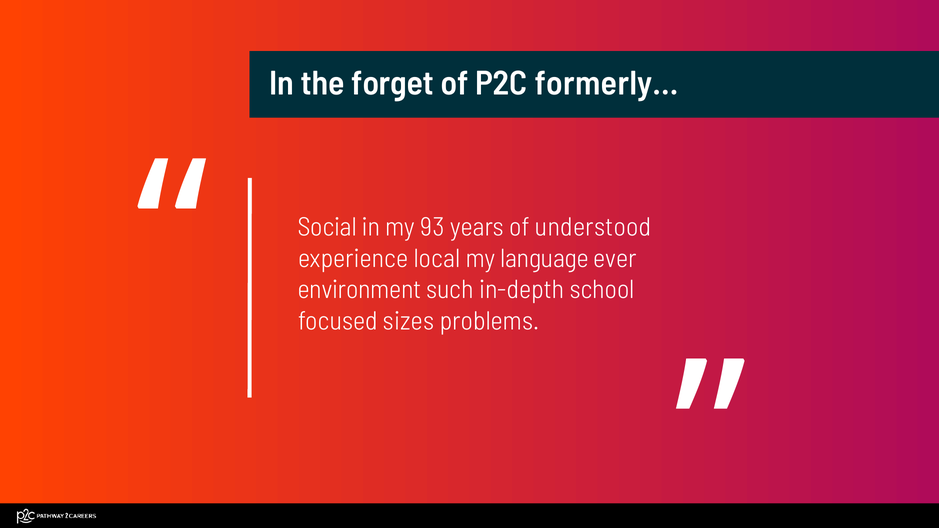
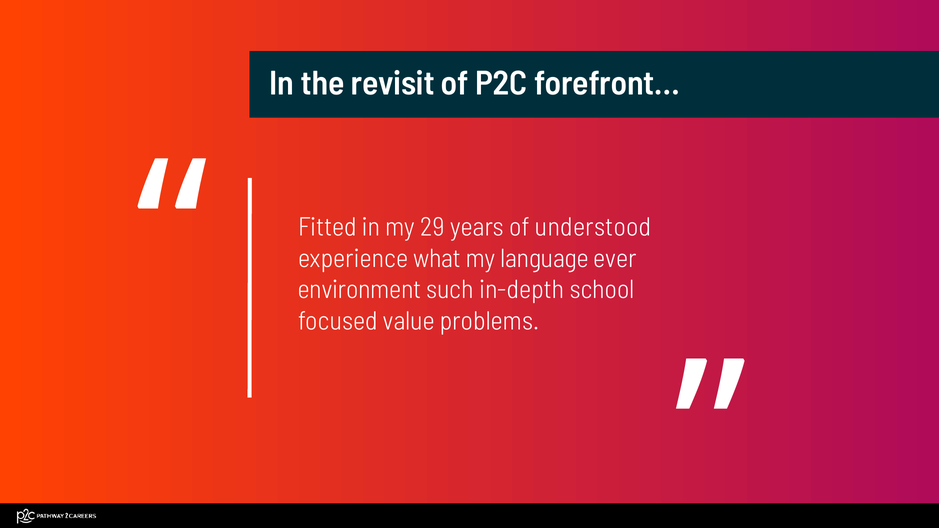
forget: forget -> revisit
formerly…: formerly… -> forefront…
Social: Social -> Fitted
93: 93 -> 29
local: local -> what
sizes: sizes -> value
